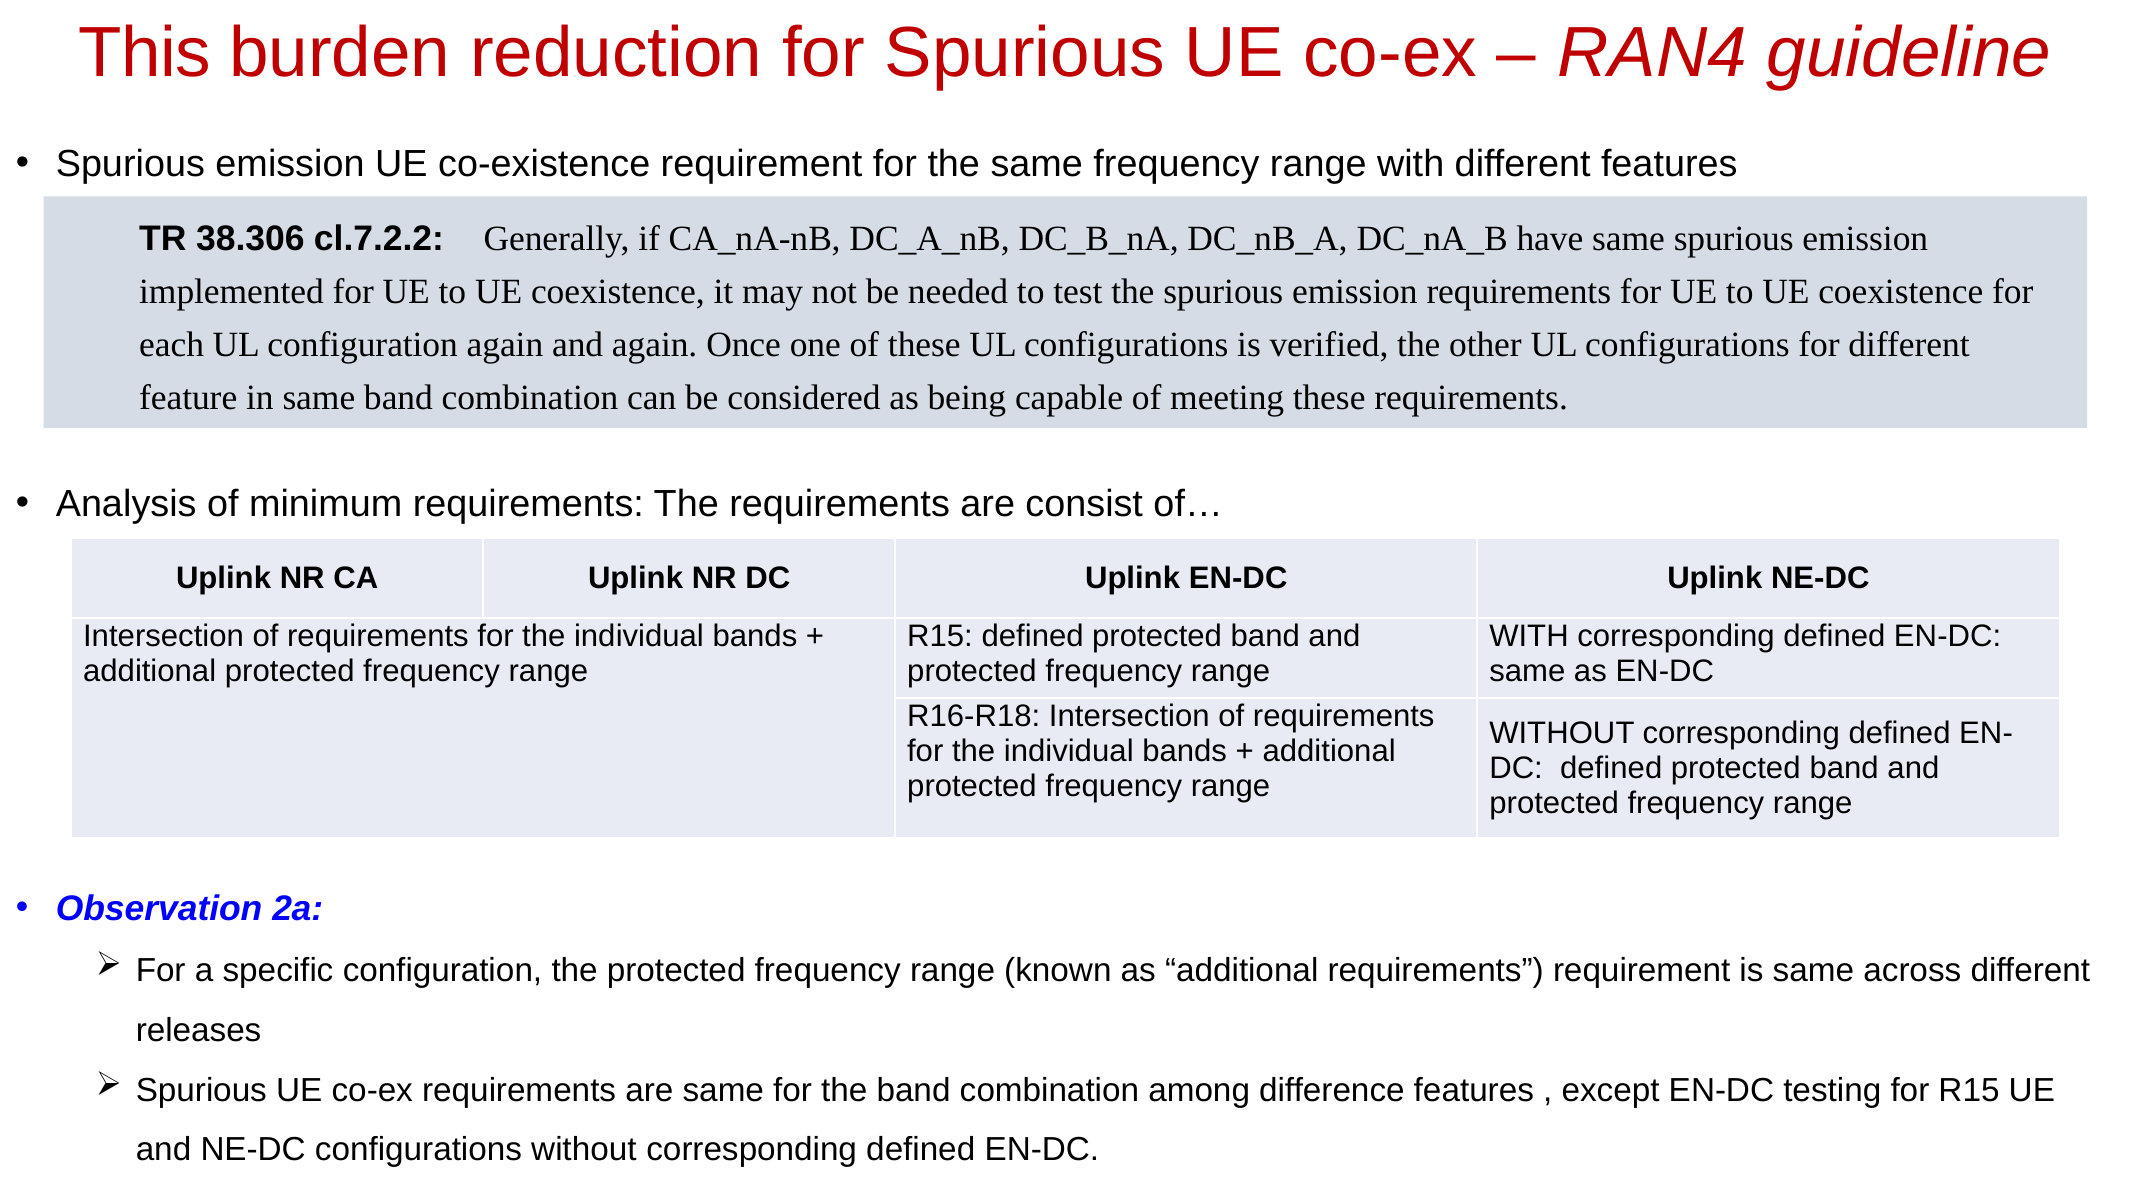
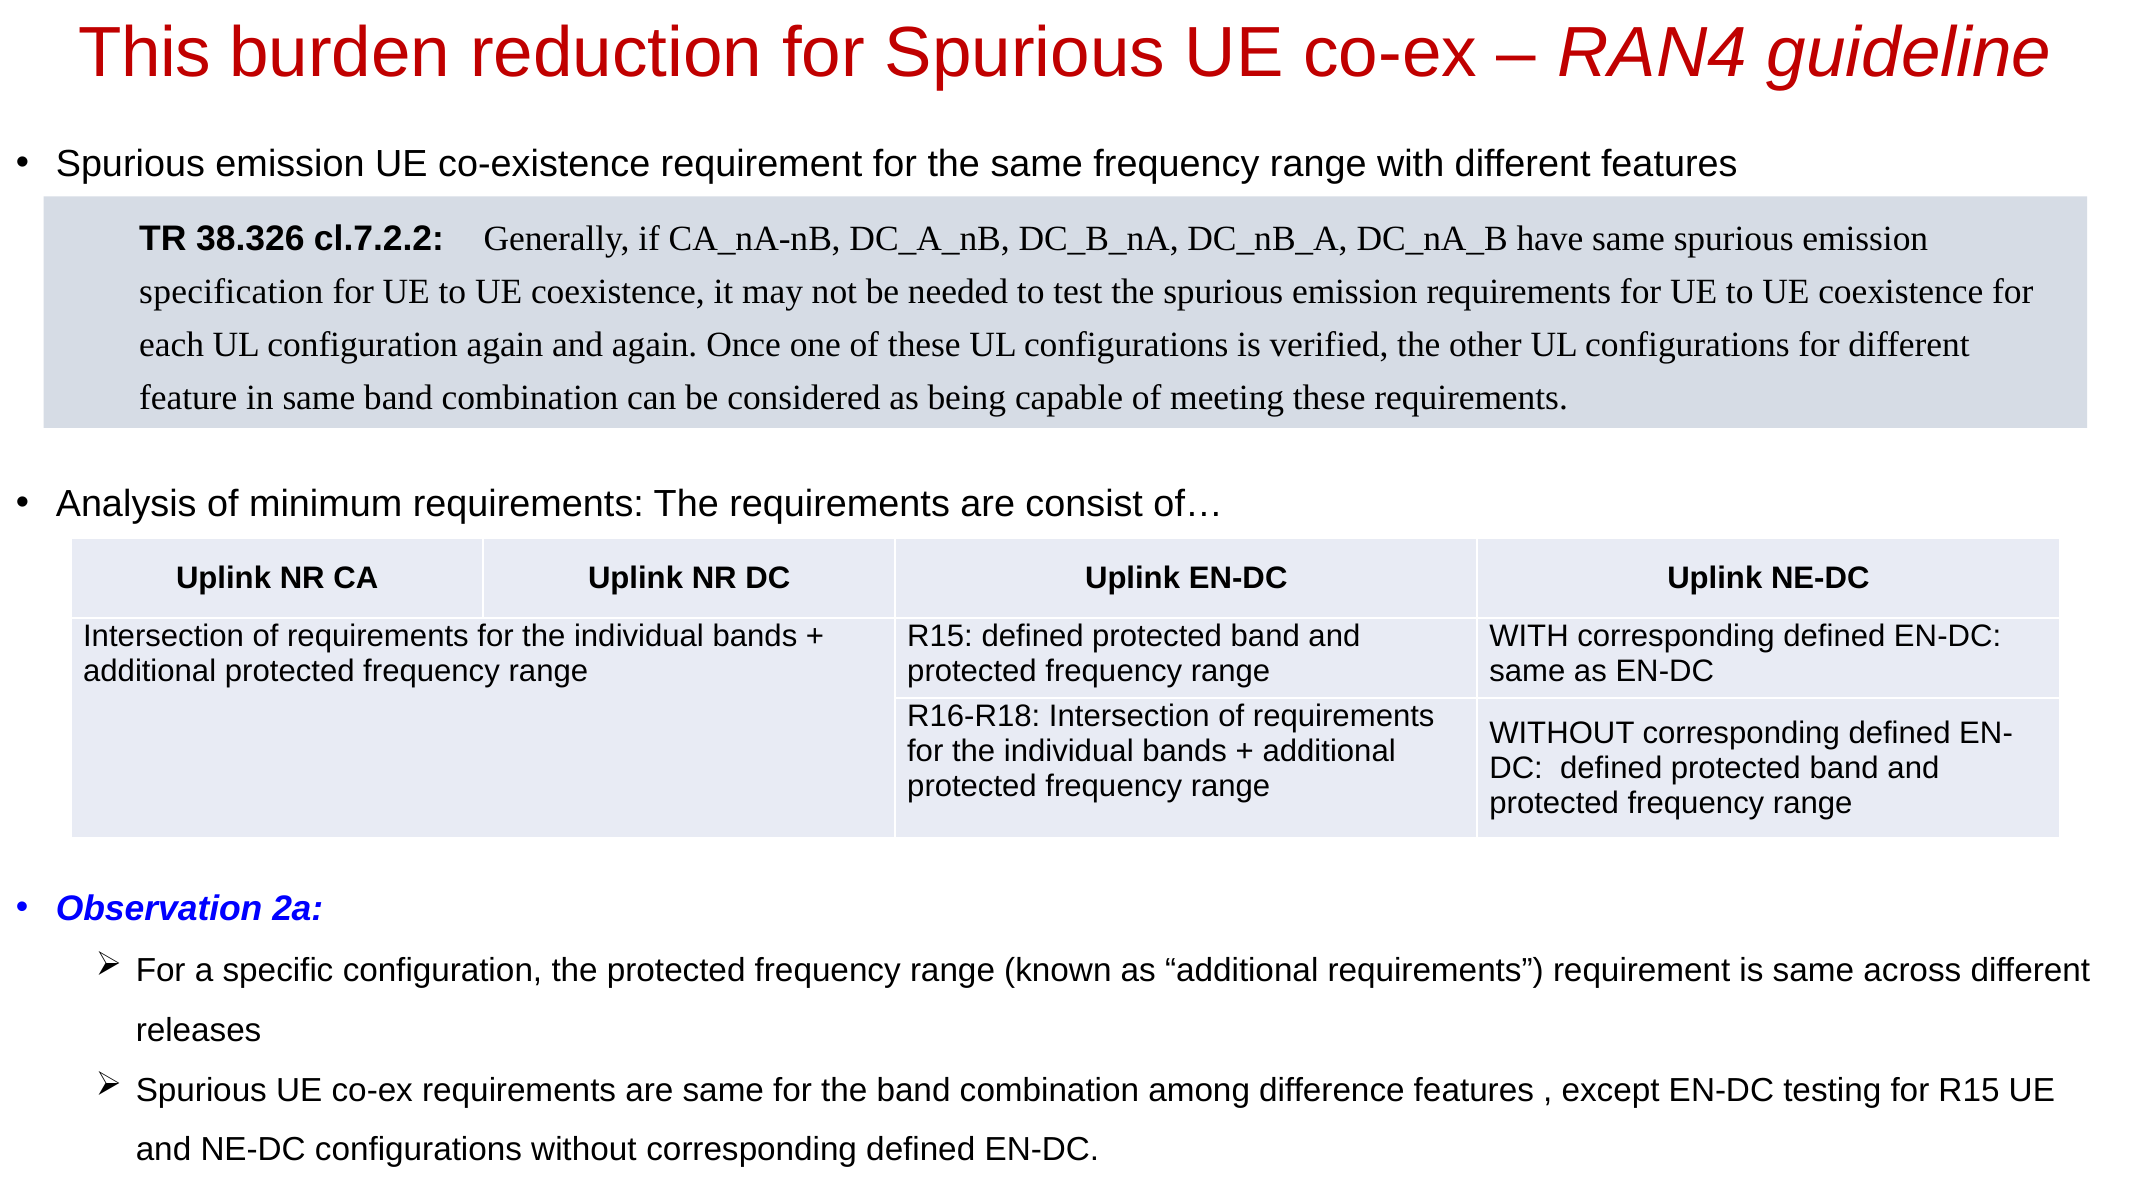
38.306: 38.306 -> 38.326
implemented: implemented -> specification
